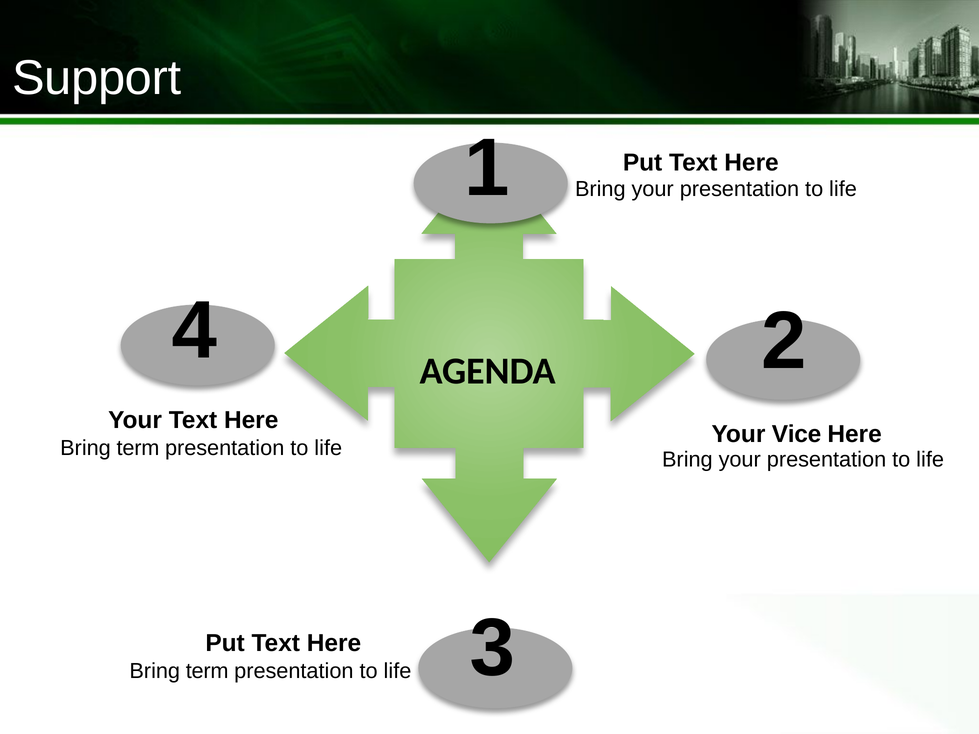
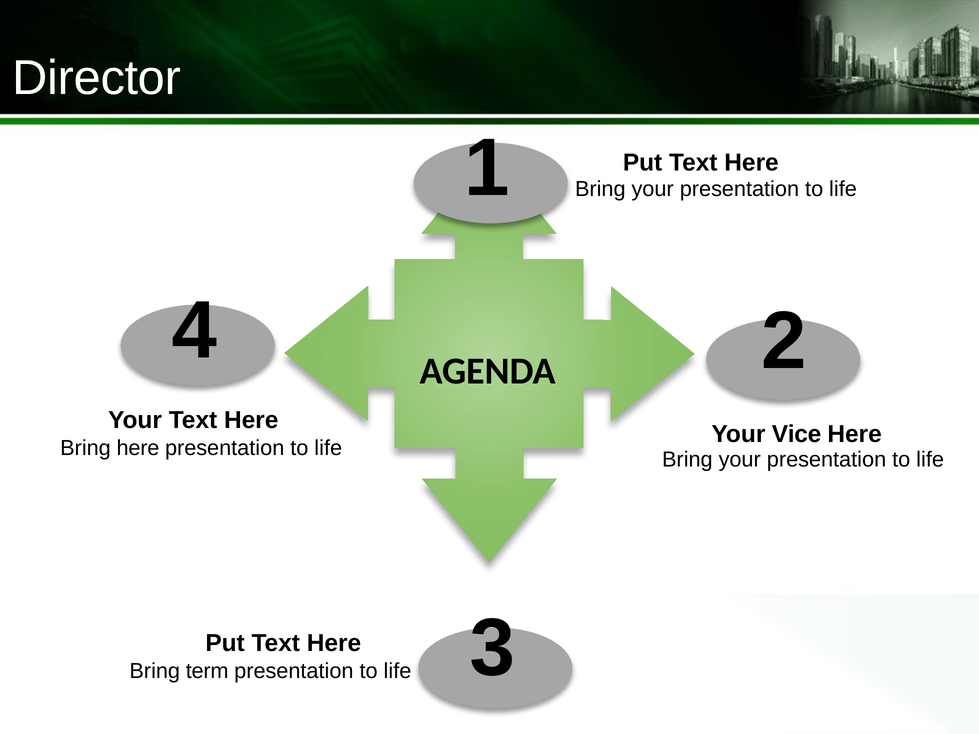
Support: Support -> Director
term at (138, 448): term -> here
